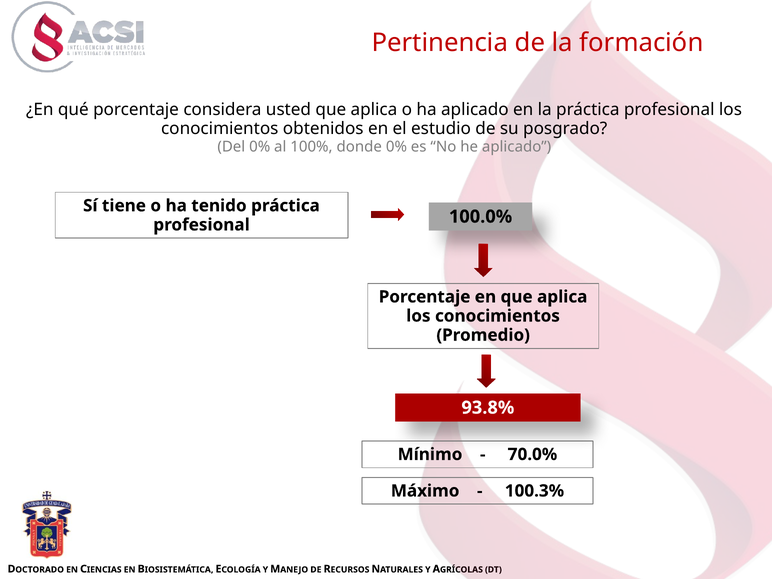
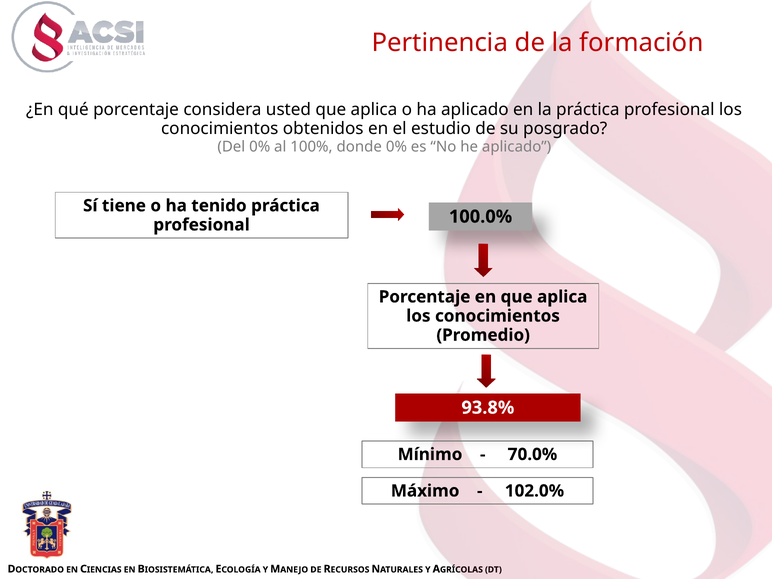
100.3%: 100.3% -> 102.0%
